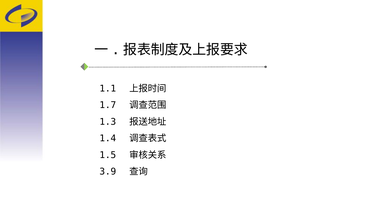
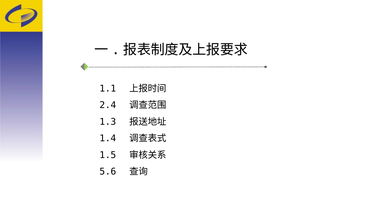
1.7: 1.7 -> 2.4
3.9: 3.9 -> 5.6
